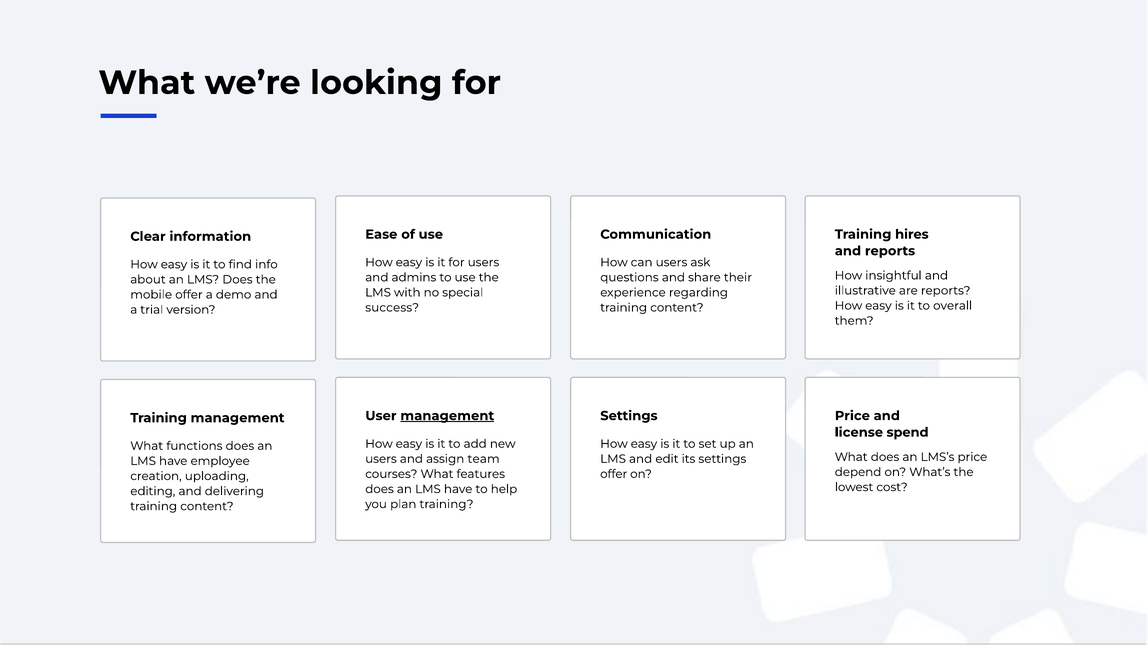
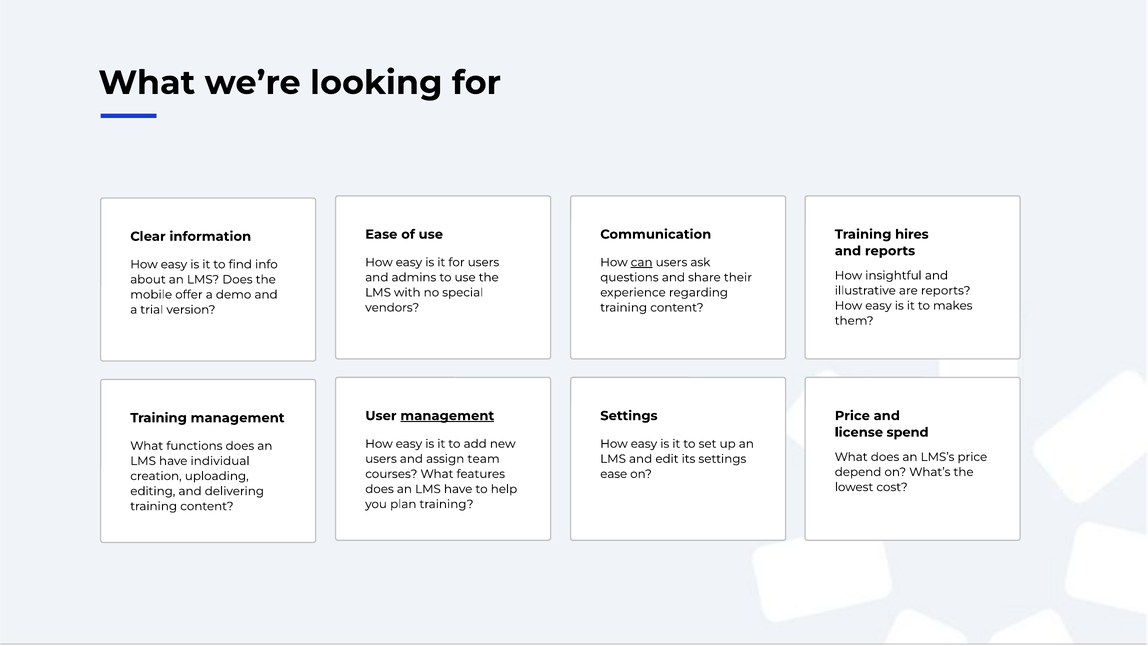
can underline: none -> present
overall: overall -> makes
success: success -> vendors
employee: employee -> individual
offer at (614, 474): offer -> ease
